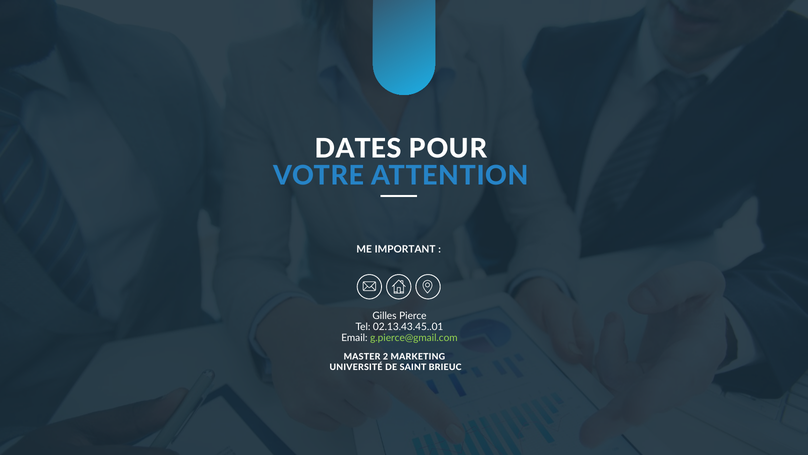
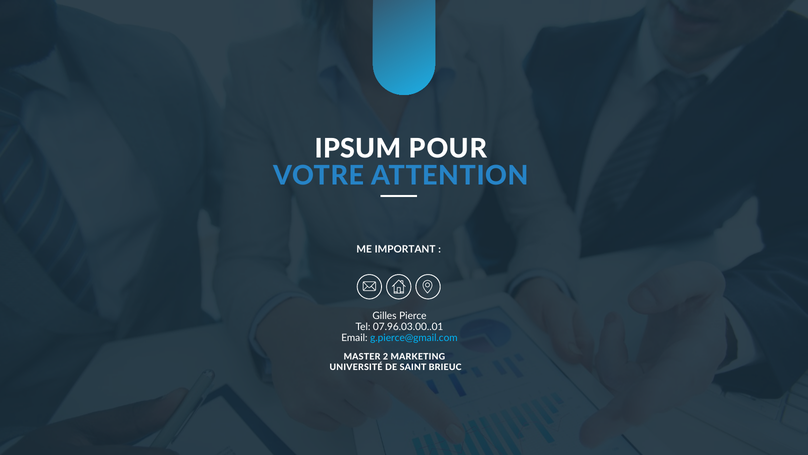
DATES: DATES -> IPSUM
02.13.43.45..01: 02.13.43.45..01 -> 07.96.03.00..01
g.pierce@gmail.com colour: light green -> light blue
